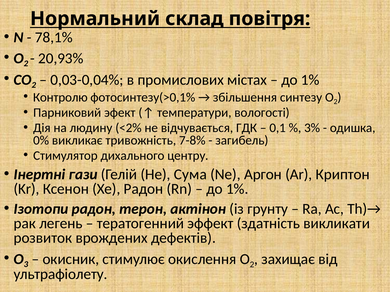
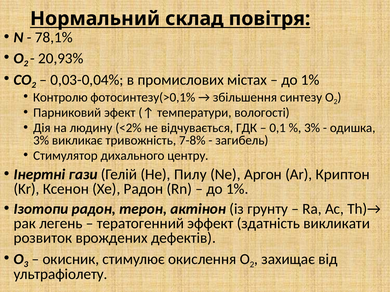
0% at (41, 141): 0% -> 3%
Сума: Сума -> Пилу
